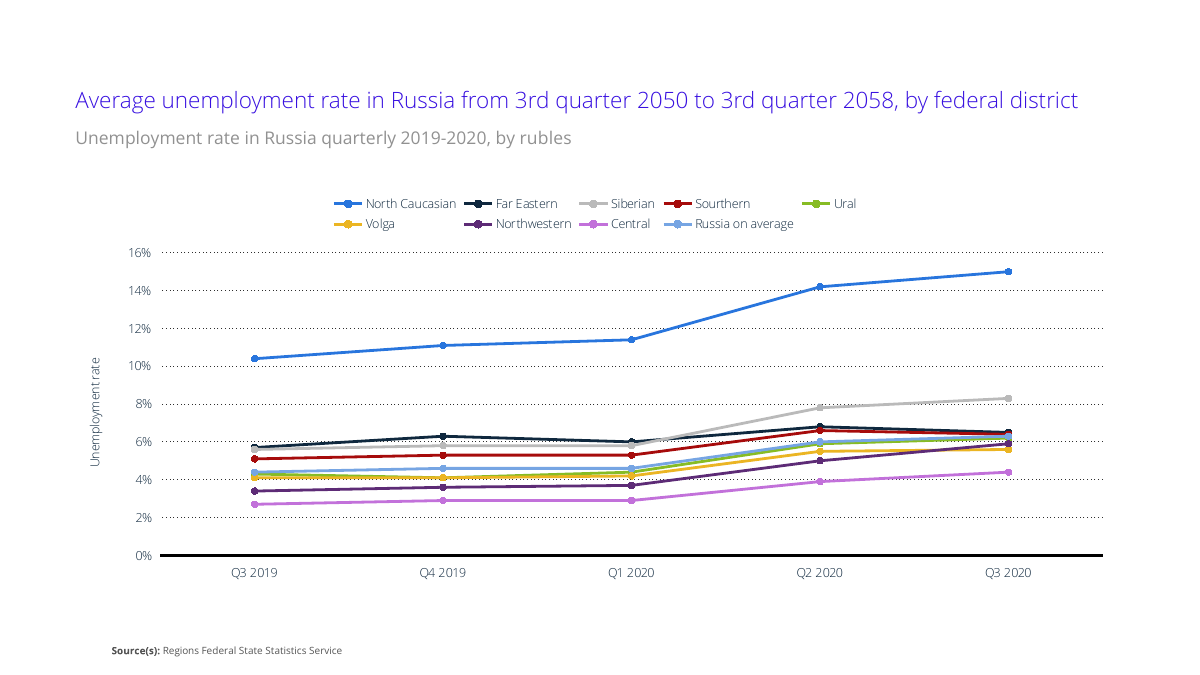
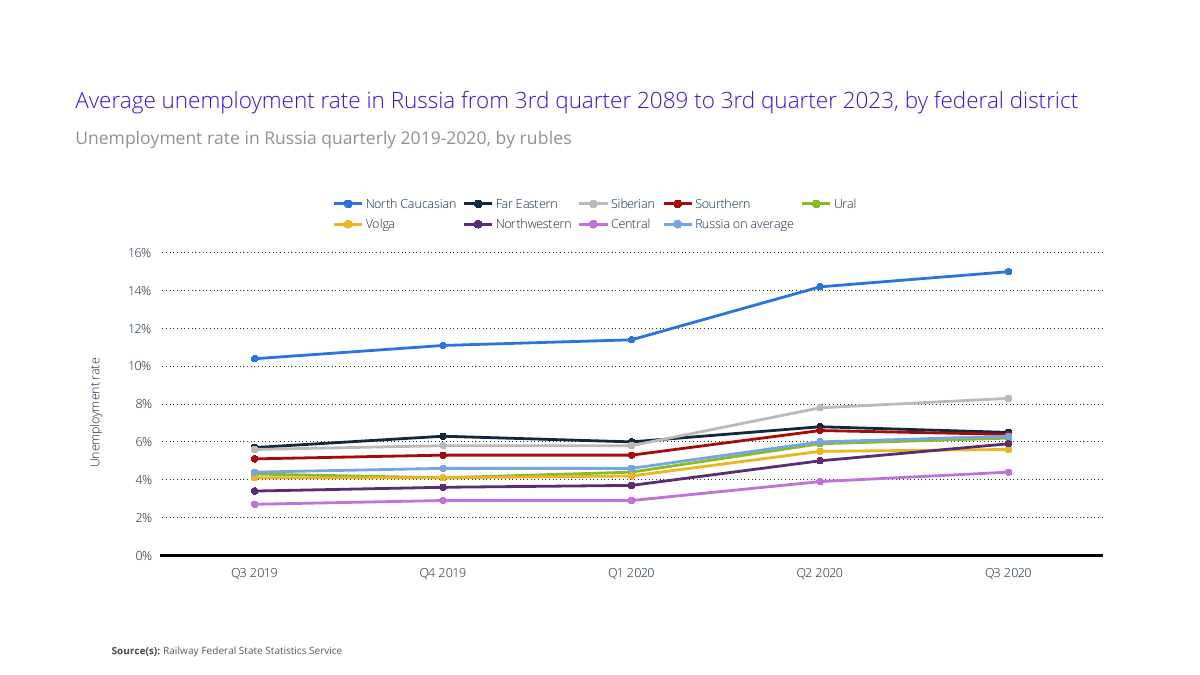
2050: 2050 -> 2089
2058: 2058 -> 2023
Regions: Regions -> Railway
